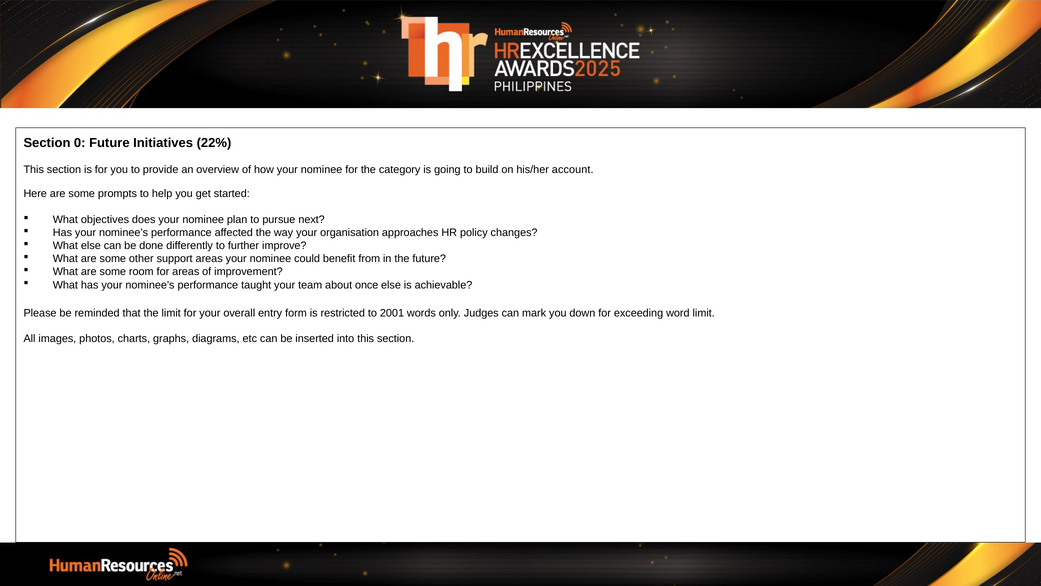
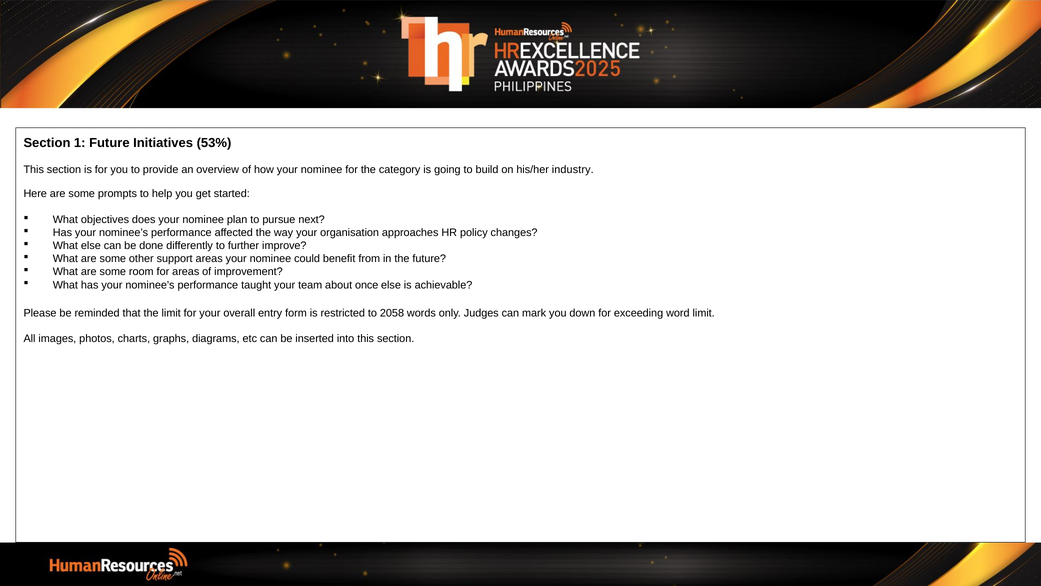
0: 0 -> 1
22%: 22% -> 53%
account: account -> industry
2001: 2001 -> 2058
